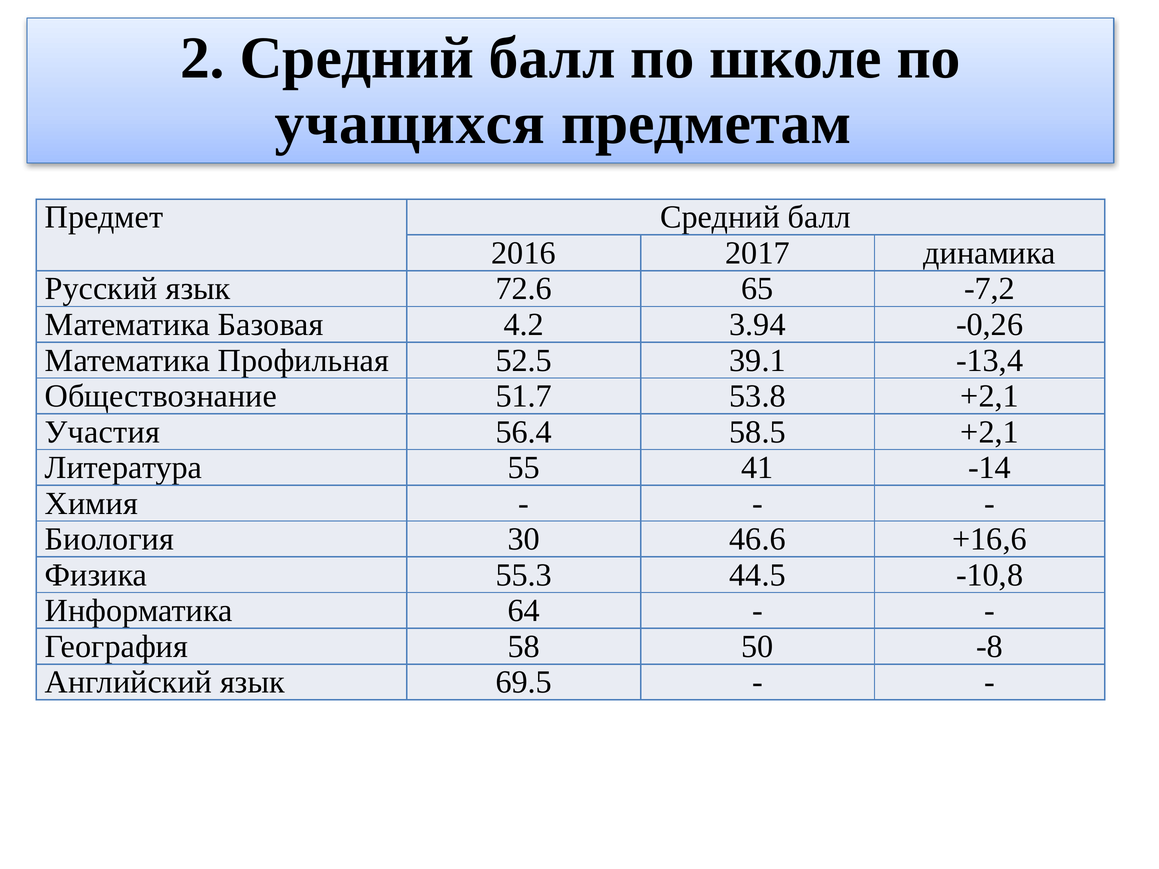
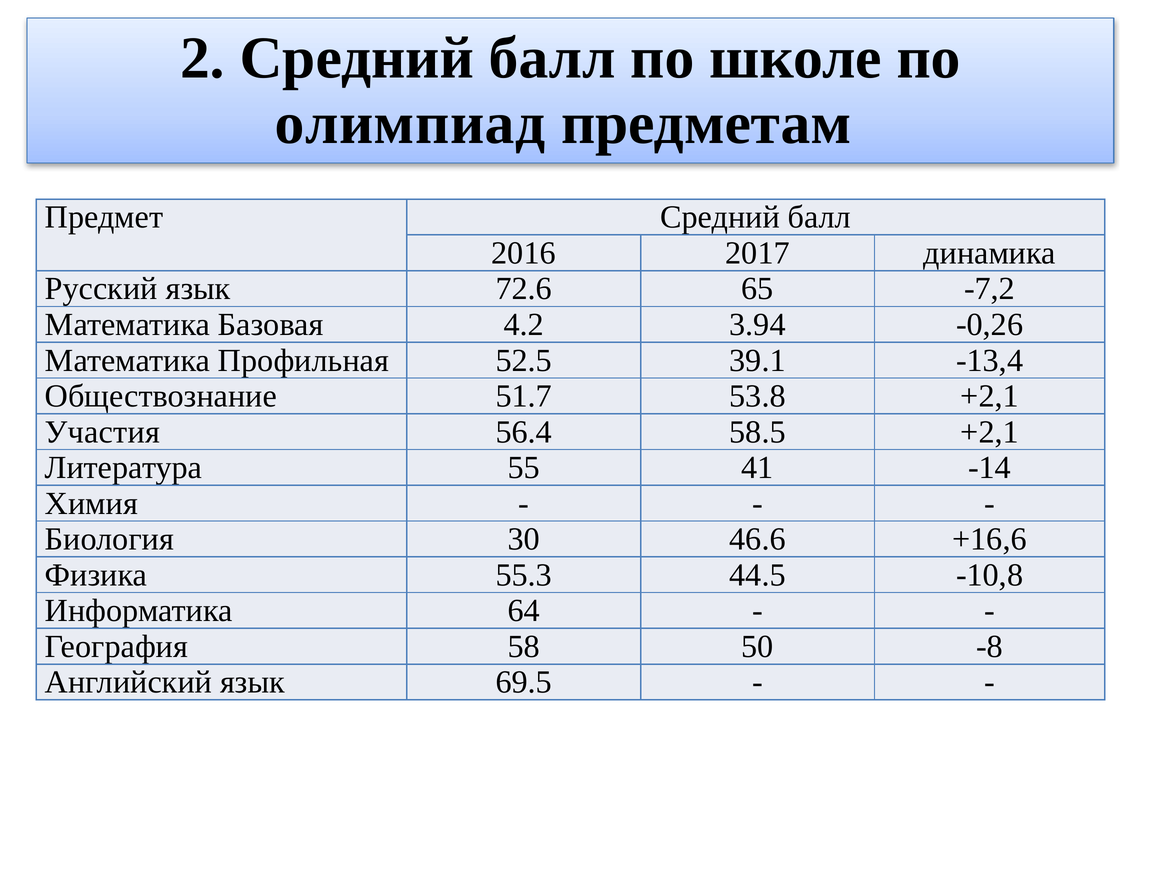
учащихся: учащихся -> олимпиад
